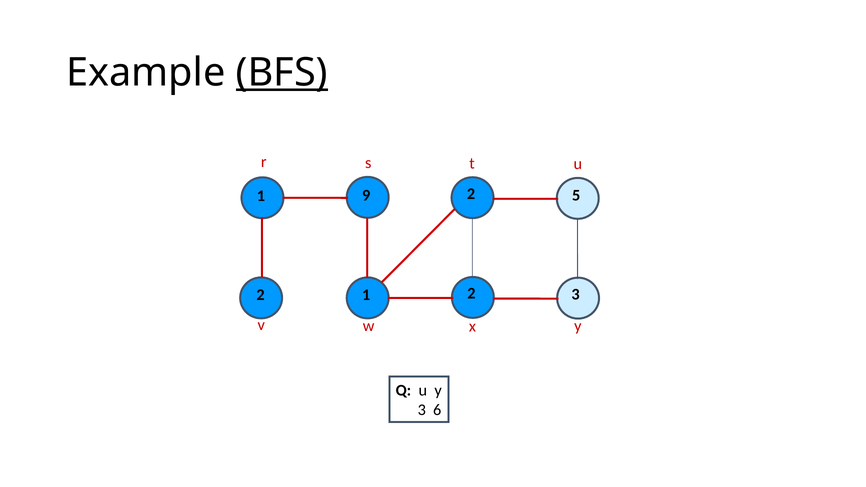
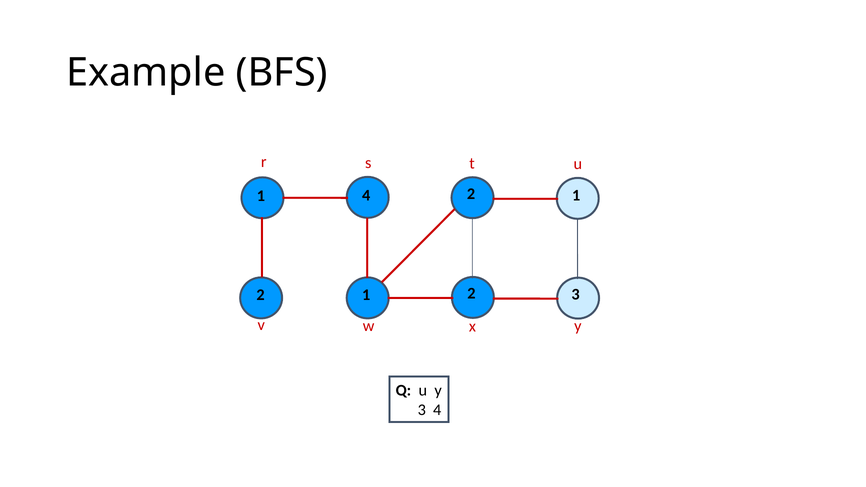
BFS underline: present -> none
2 5: 5 -> 1
1 9: 9 -> 4
3 6: 6 -> 4
